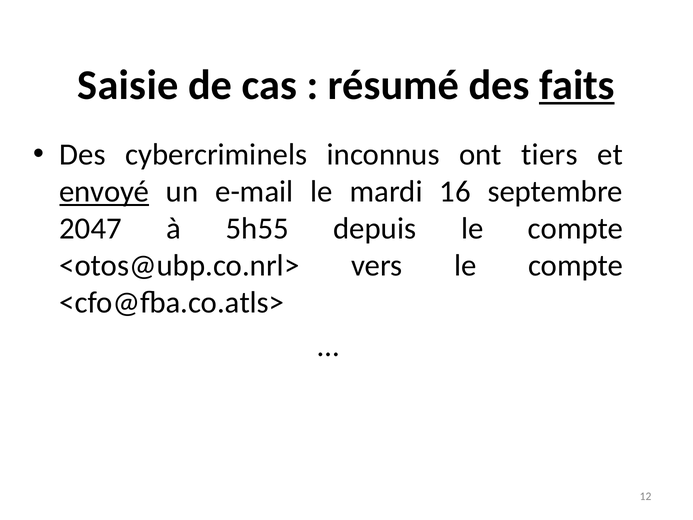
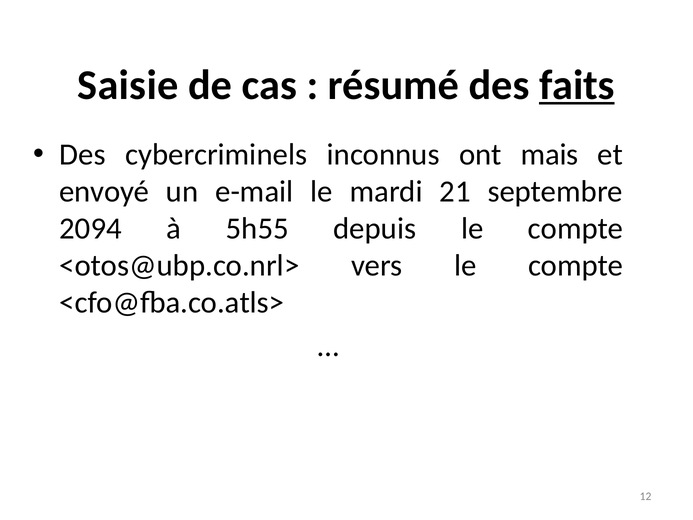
tiers: tiers -> mais
envoyé underline: present -> none
16: 16 -> 21
2047: 2047 -> 2094
